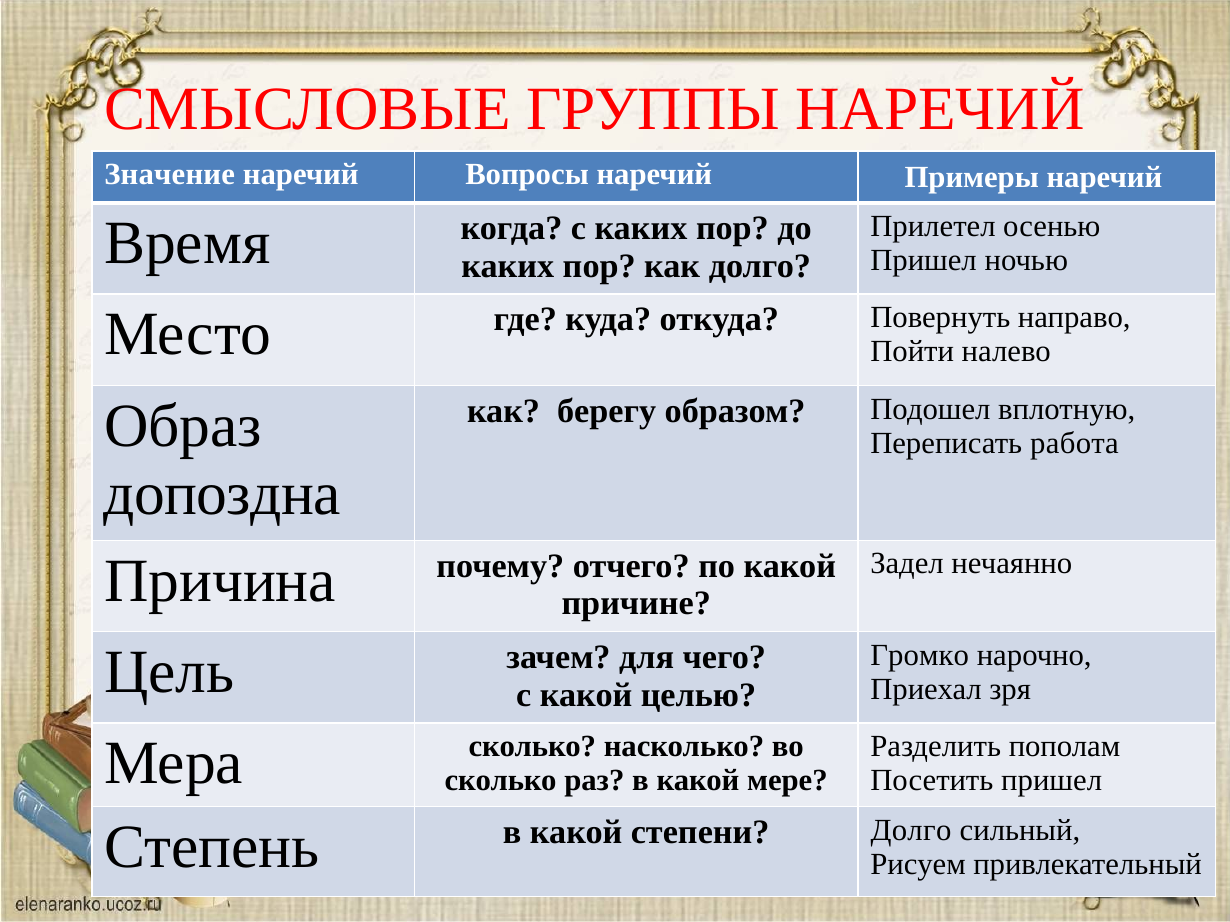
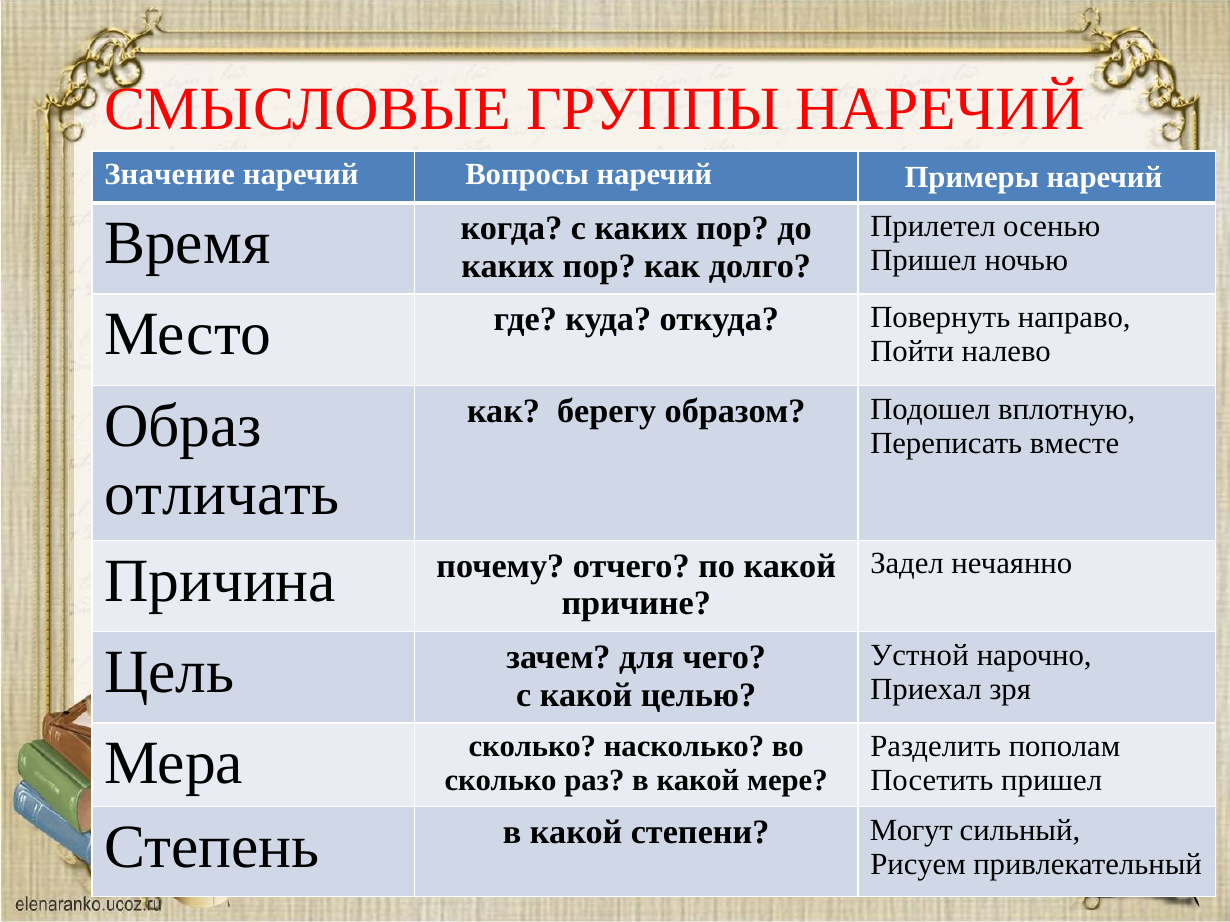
работа: работа -> вместе
допоздна: допоздна -> отличать
Громко: Громко -> Устной
степени Долго: Долго -> Могут
